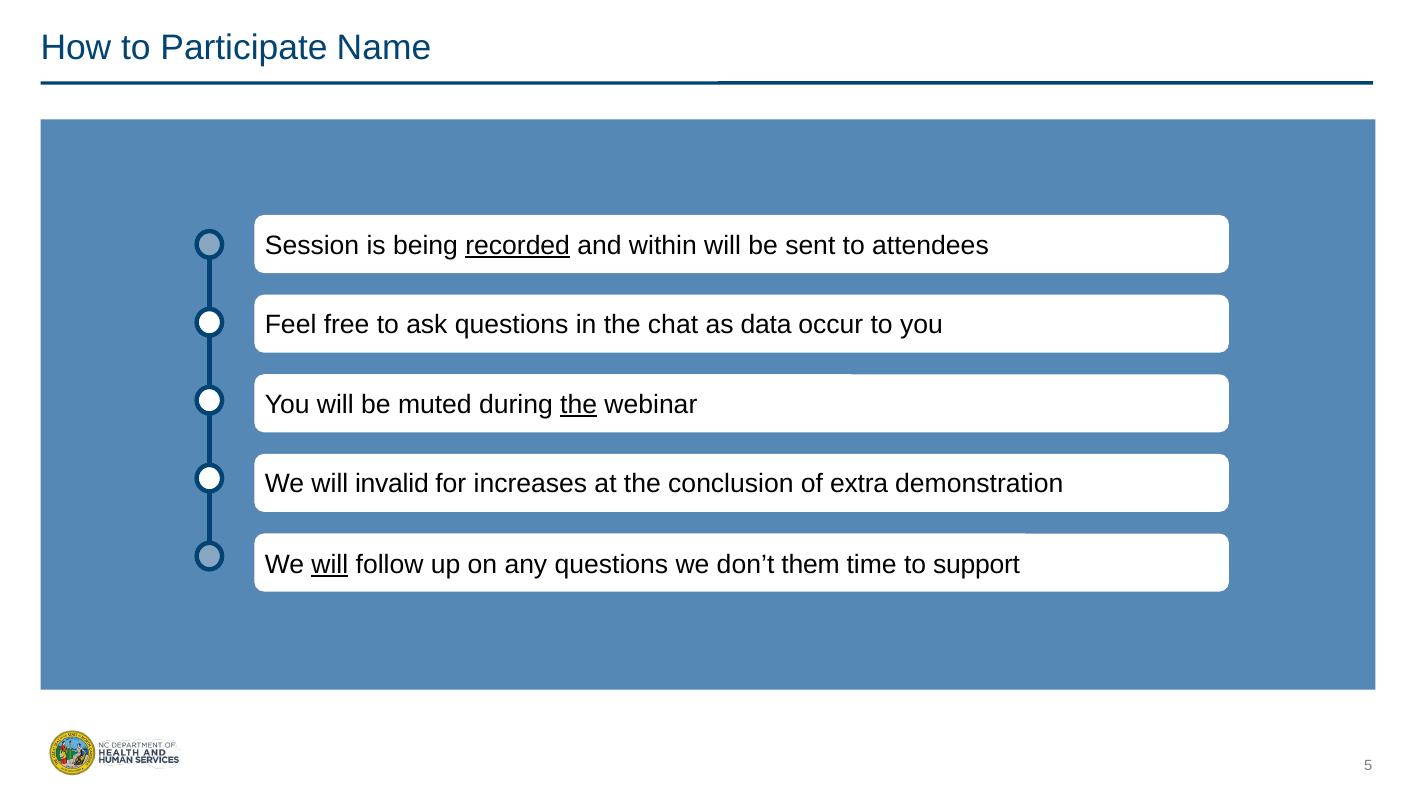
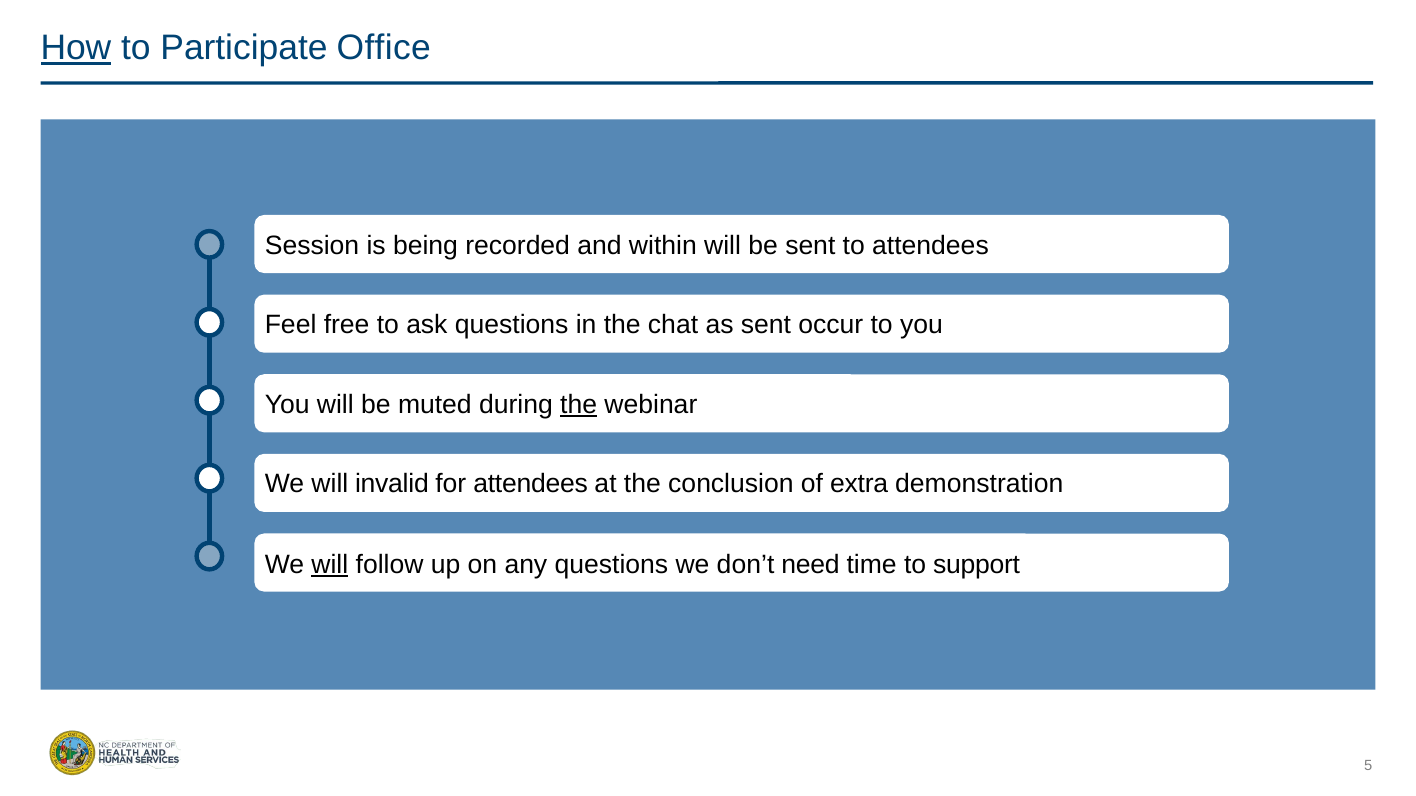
How underline: none -> present
Name: Name -> Office
recorded underline: present -> none
as data: data -> sent
for increases: increases -> attendees
them: them -> need
